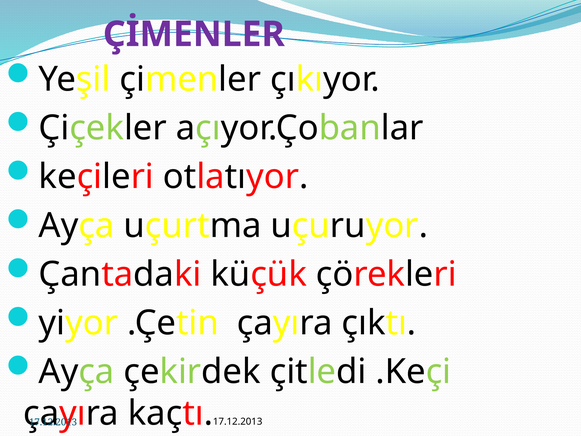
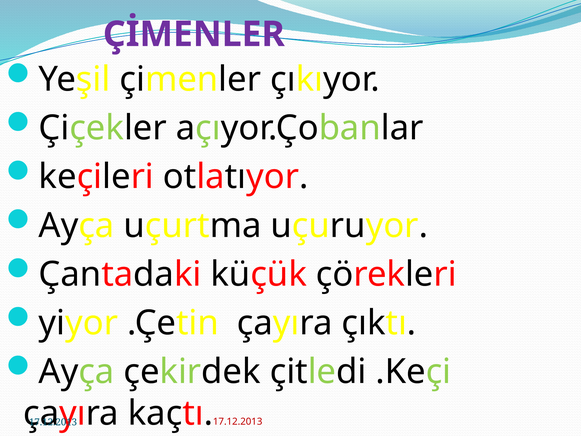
17.12.2013 at (238, 421) colour: black -> red
